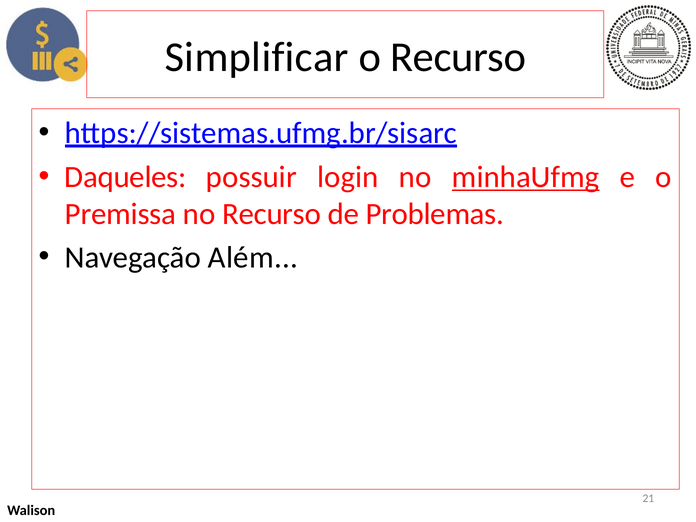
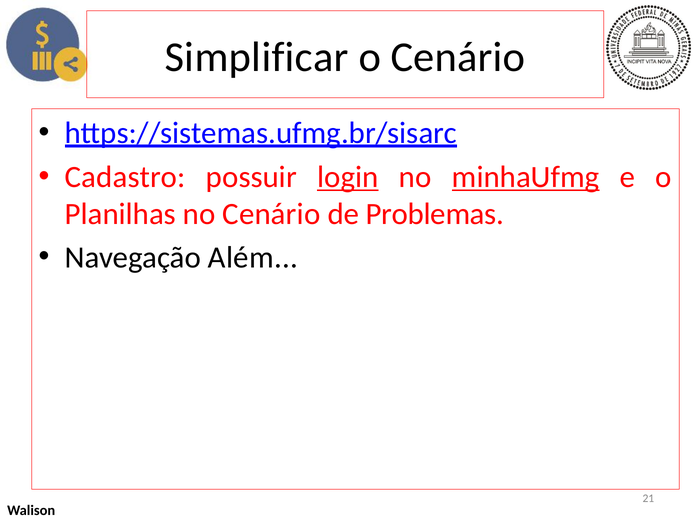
o Recurso: Recurso -> Cenário
Daqueles: Daqueles -> Cadastro
login underline: none -> present
Premissa: Premissa -> Planilhas
no Recurso: Recurso -> Cenário
